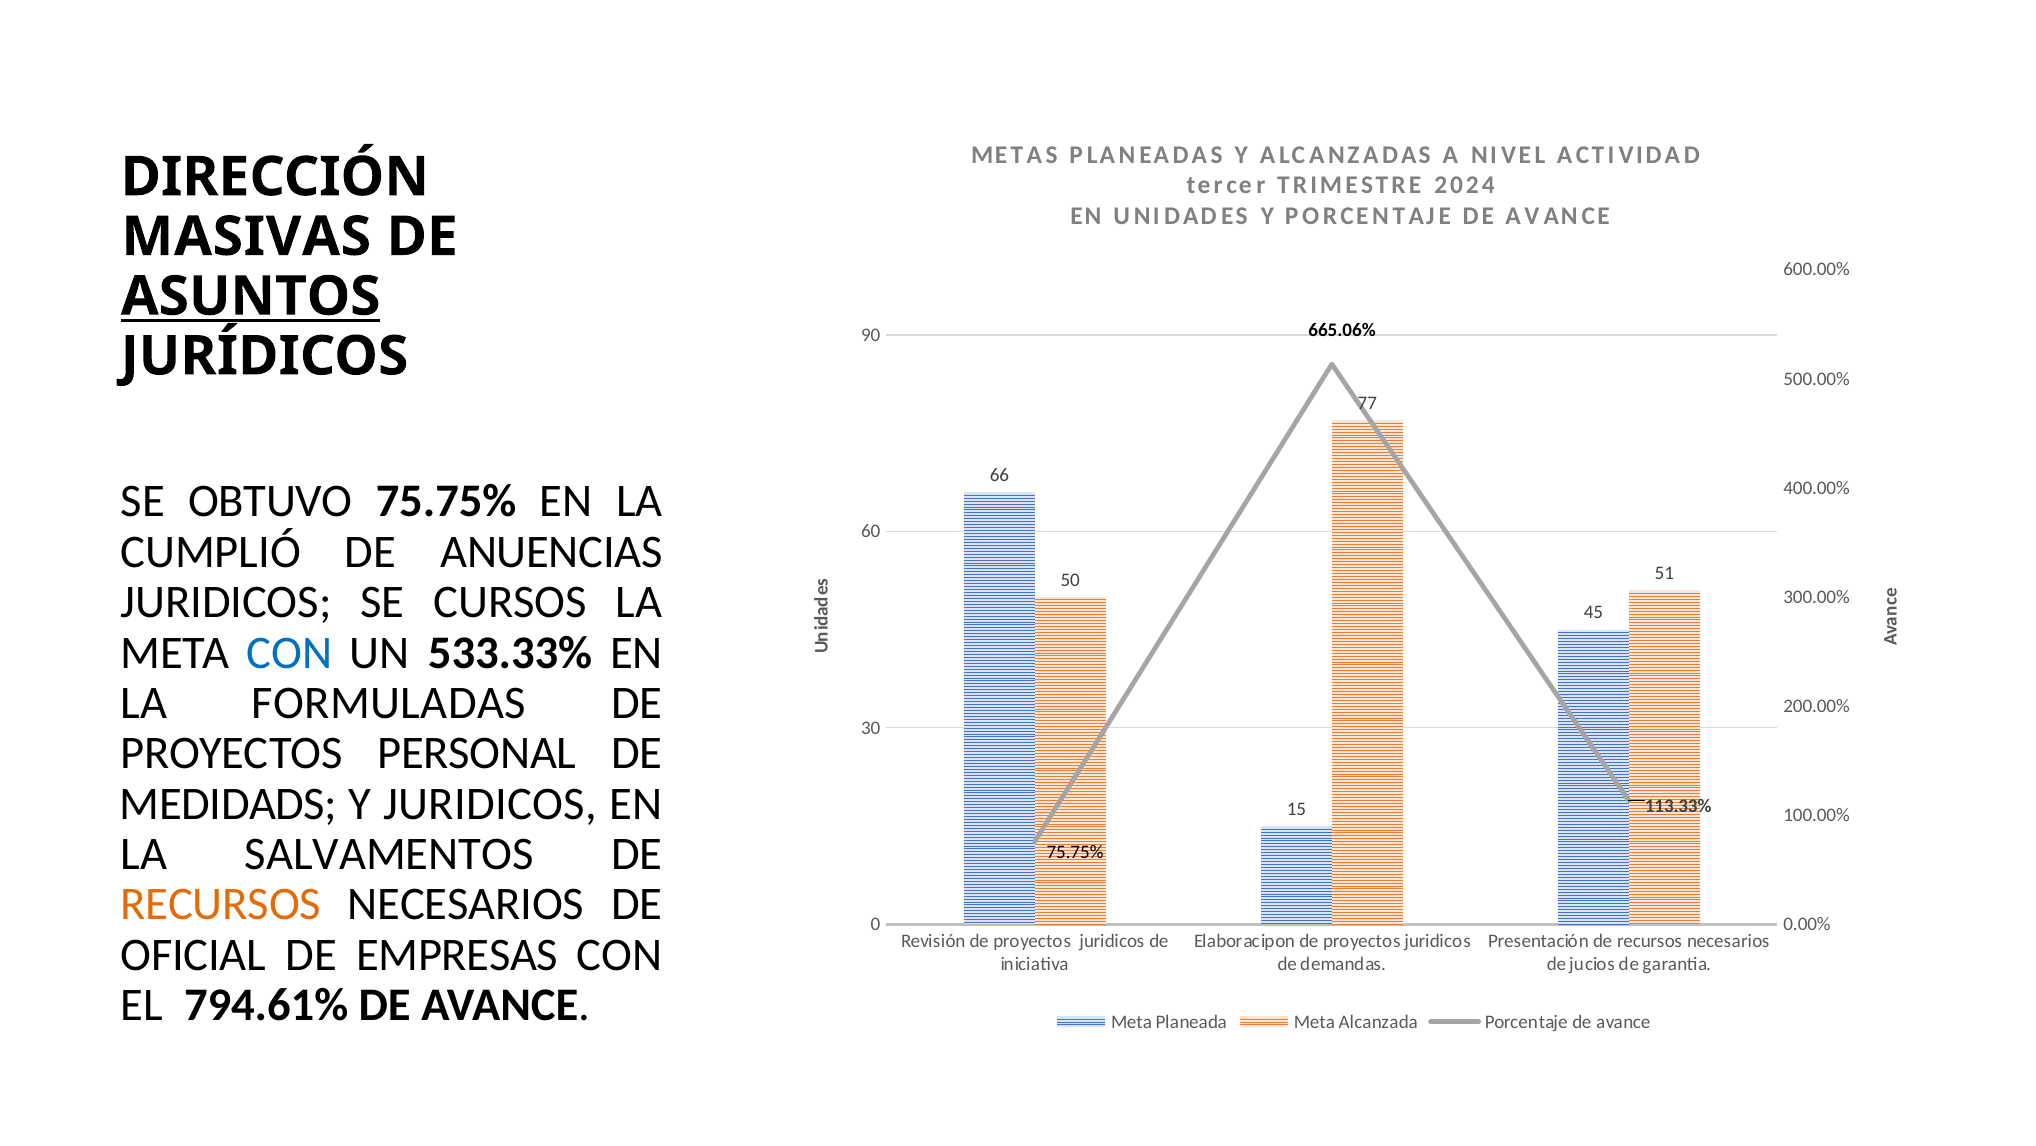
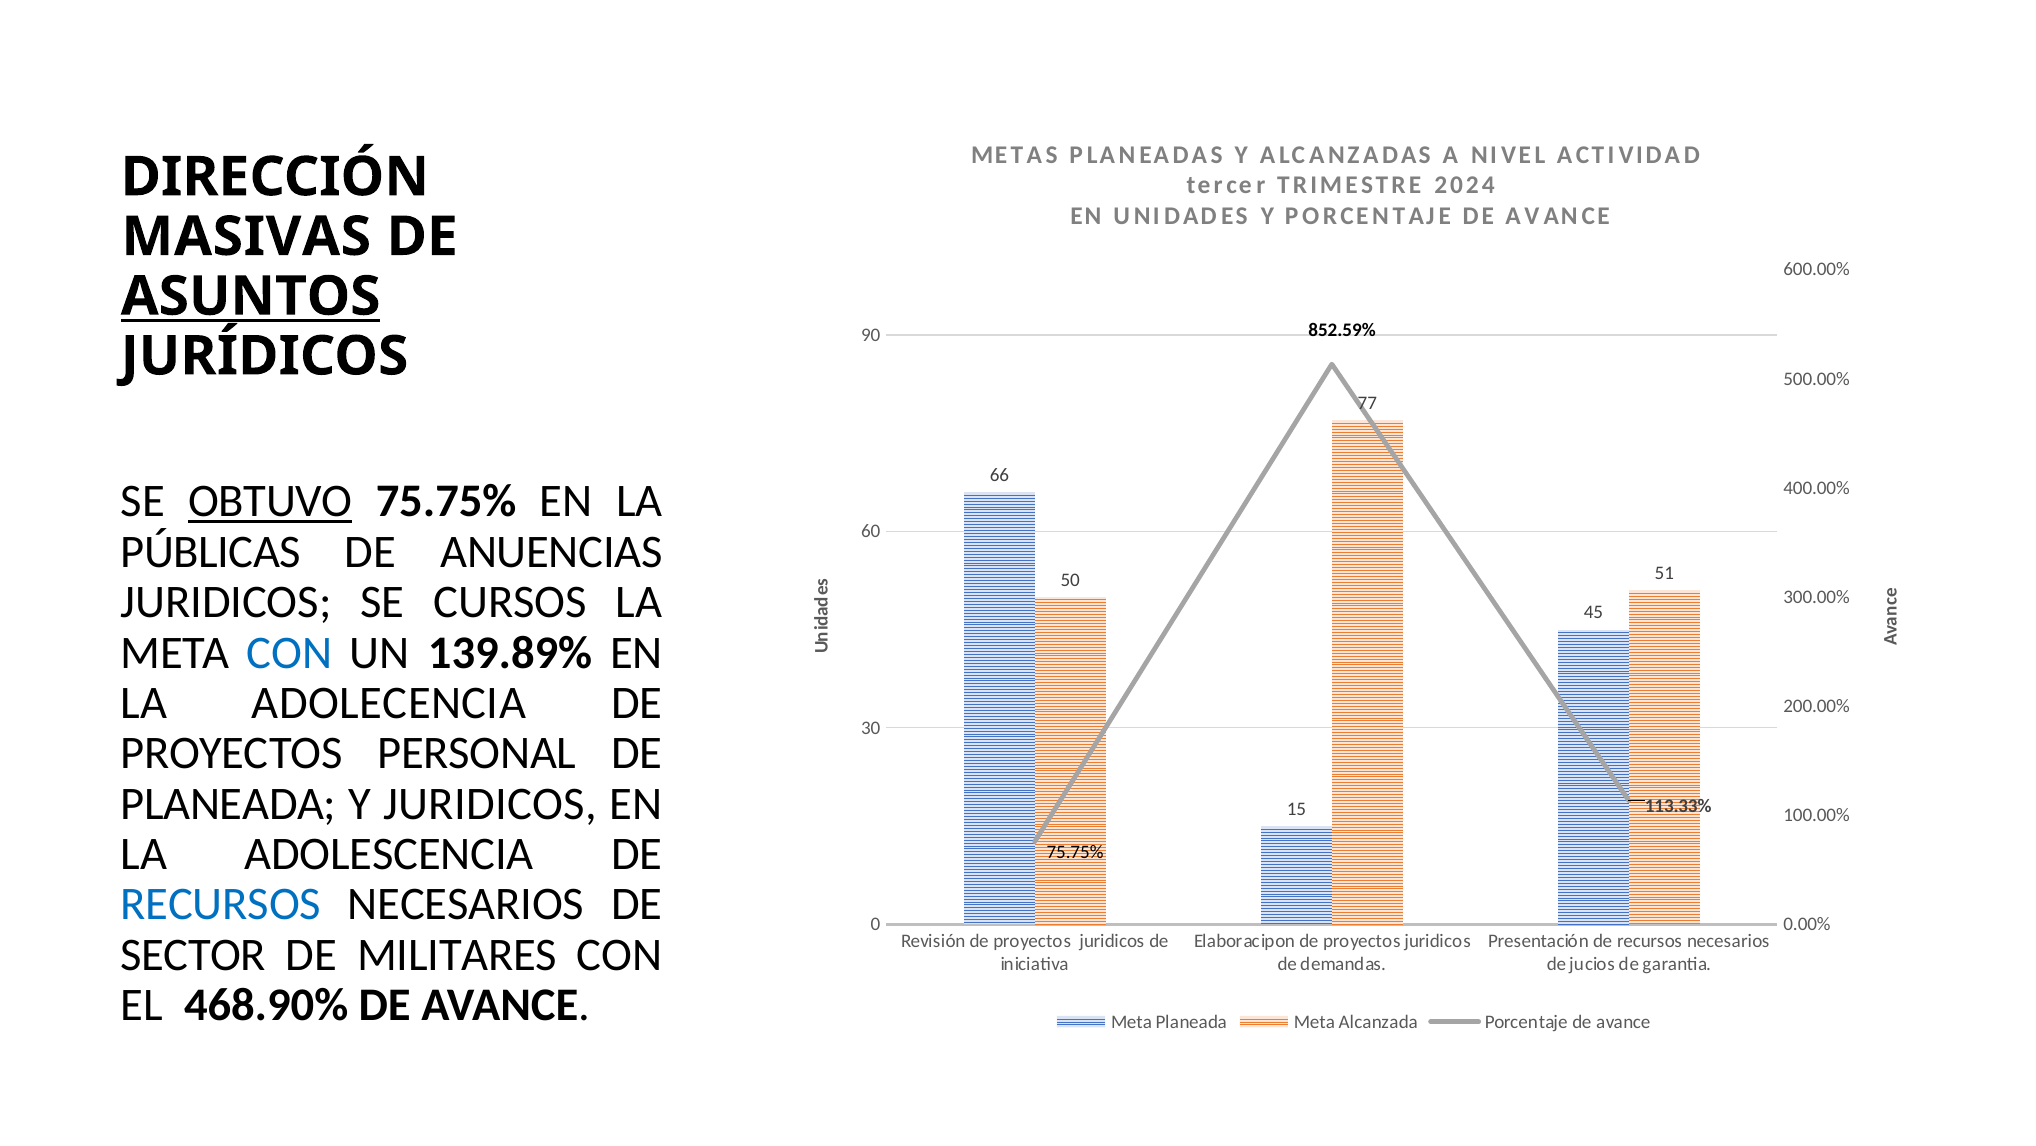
665.06%: 665.06% -> 852.59%
OBTUVO underline: none -> present
CUMPLIÓ: CUMPLIÓ -> PÚBLICAS
533.33%: 533.33% -> 139.89%
FORMULADAS: FORMULADAS -> ADOLECENCIA
MEDIDADS at (229, 803): MEDIDADS -> PLANEADA
SALVAMENTOS: SALVAMENTOS -> ADOLESCENCIA
RECURSOS at (221, 904) colour: orange -> blue
OFICIAL: OFICIAL -> SECTOR
EMPRESAS: EMPRESAS -> MILITARES
794.61%: 794.61% -> 468.90%
